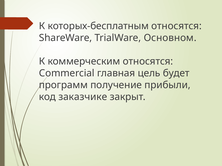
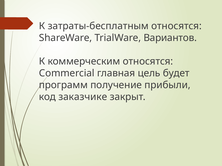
которых-бесплатным: которых-бесплатным -> затраты-бесплатным
Основном: Основном -> Вариантов
